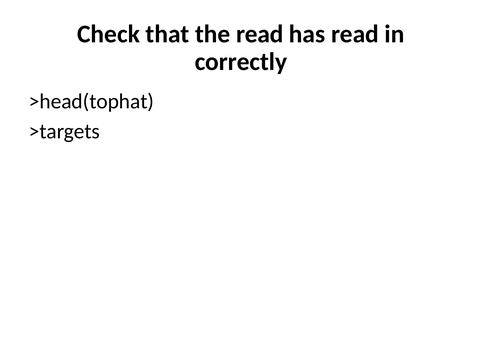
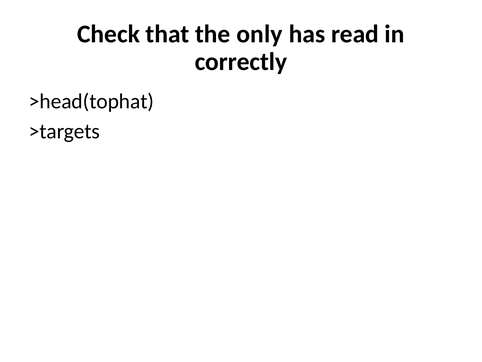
the read: read -> only
